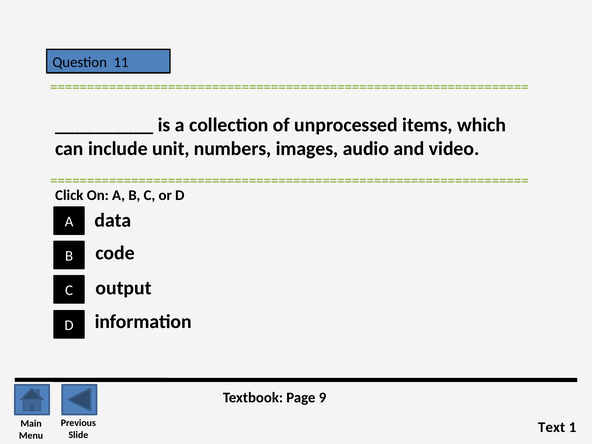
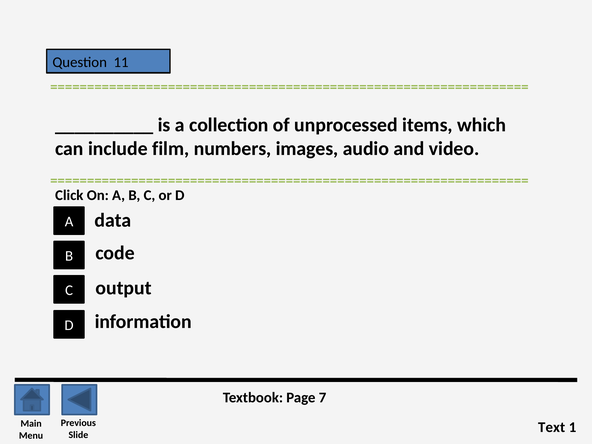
unit: unit -> film
9: 9 -> 7
